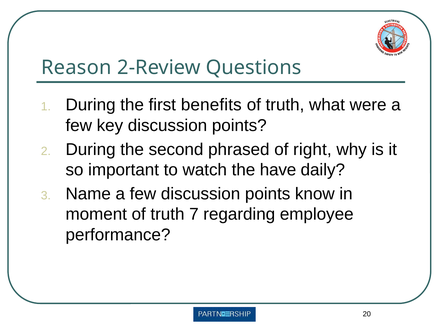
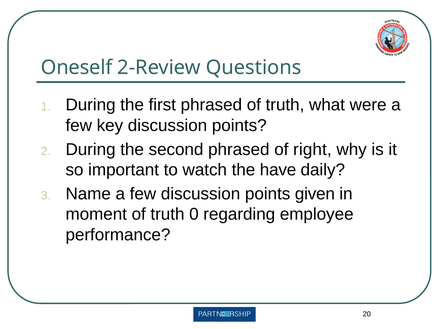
Reason: Reason -> Oneself
first benefits: benefits -> phrased
know: know -> given
7: 7 -> 0
